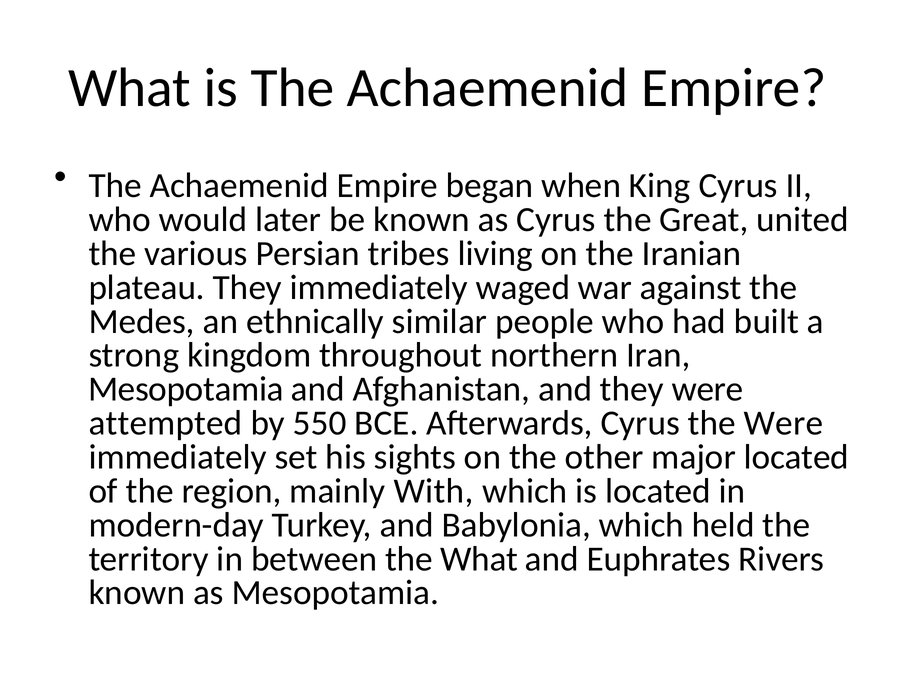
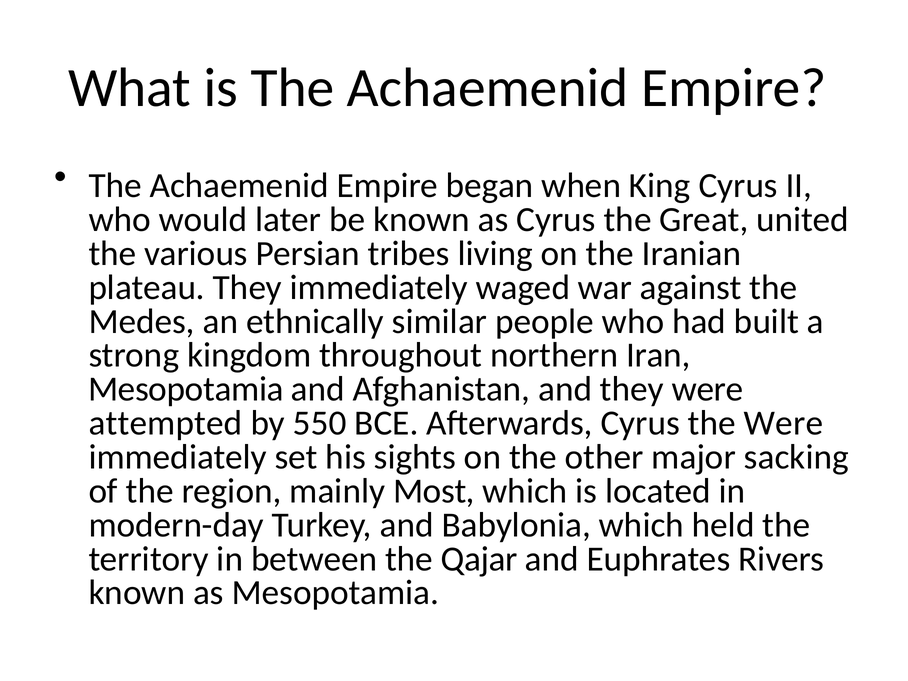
major located: located -> sacking
With: With -> Most
the What: What -> Qajar
